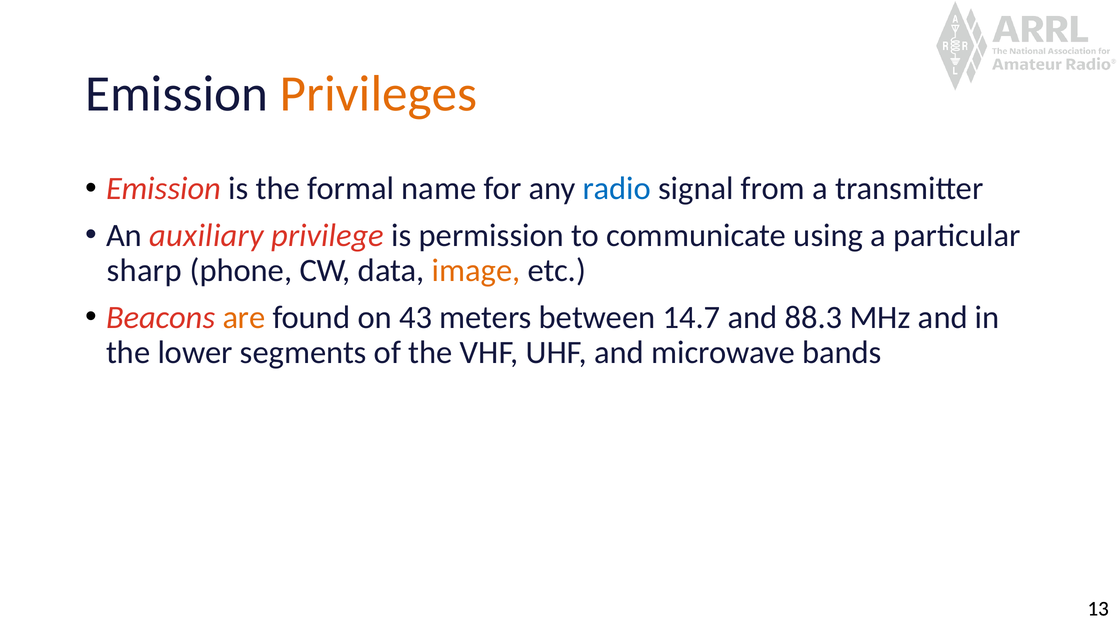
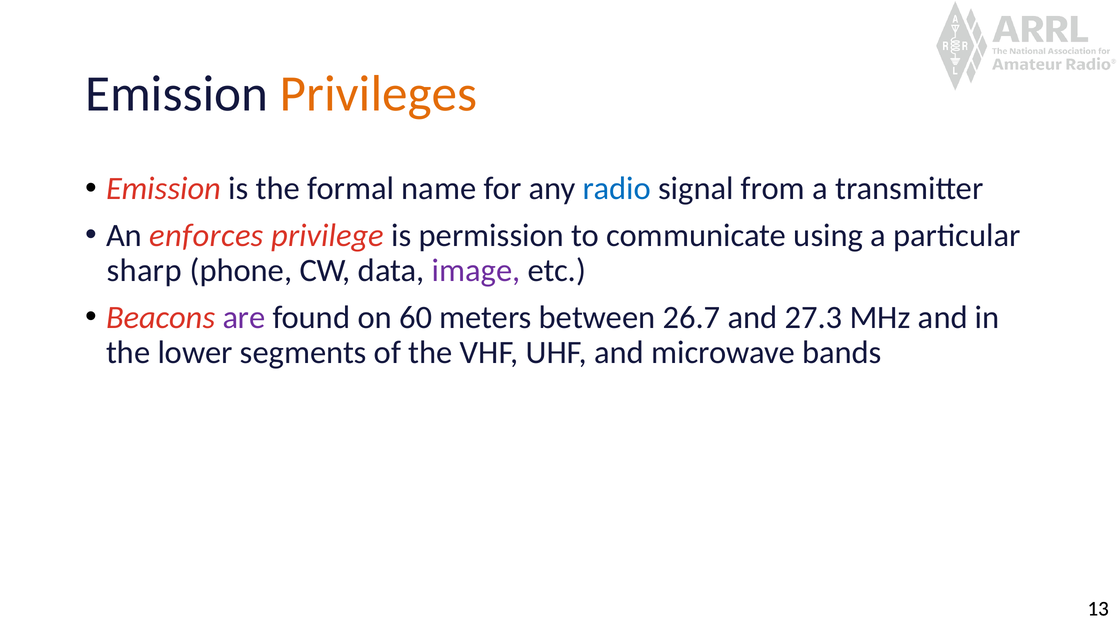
auxiliary: auxiliary -> enforces
image colour: orange -> purple
are colour: orange -> purple
43: 43 -> 60
14.7: 14.7 -> 26.7
88.3: 88.3 -> 27.3
